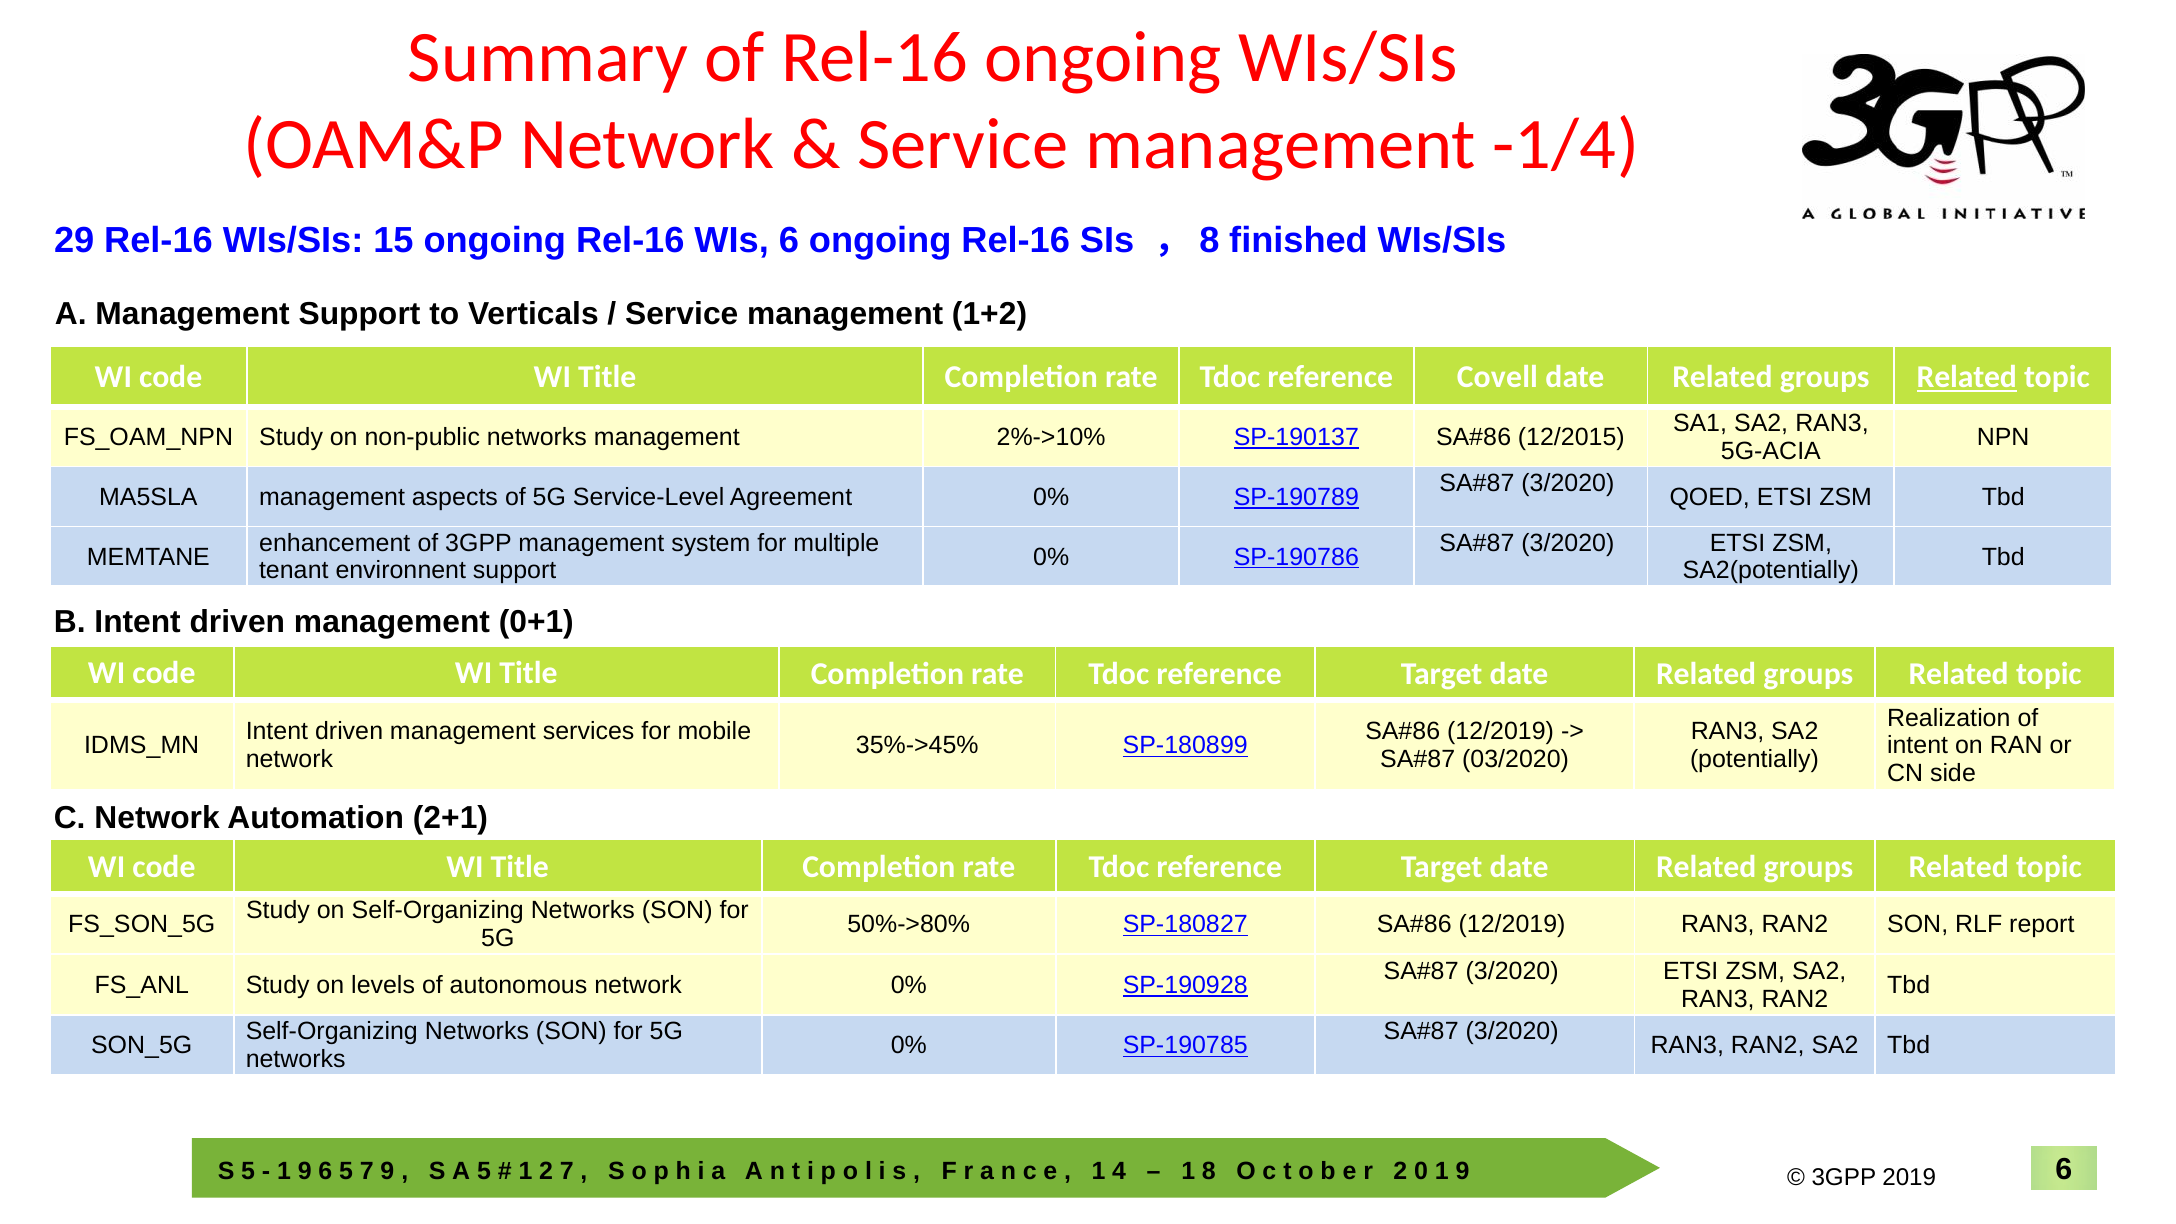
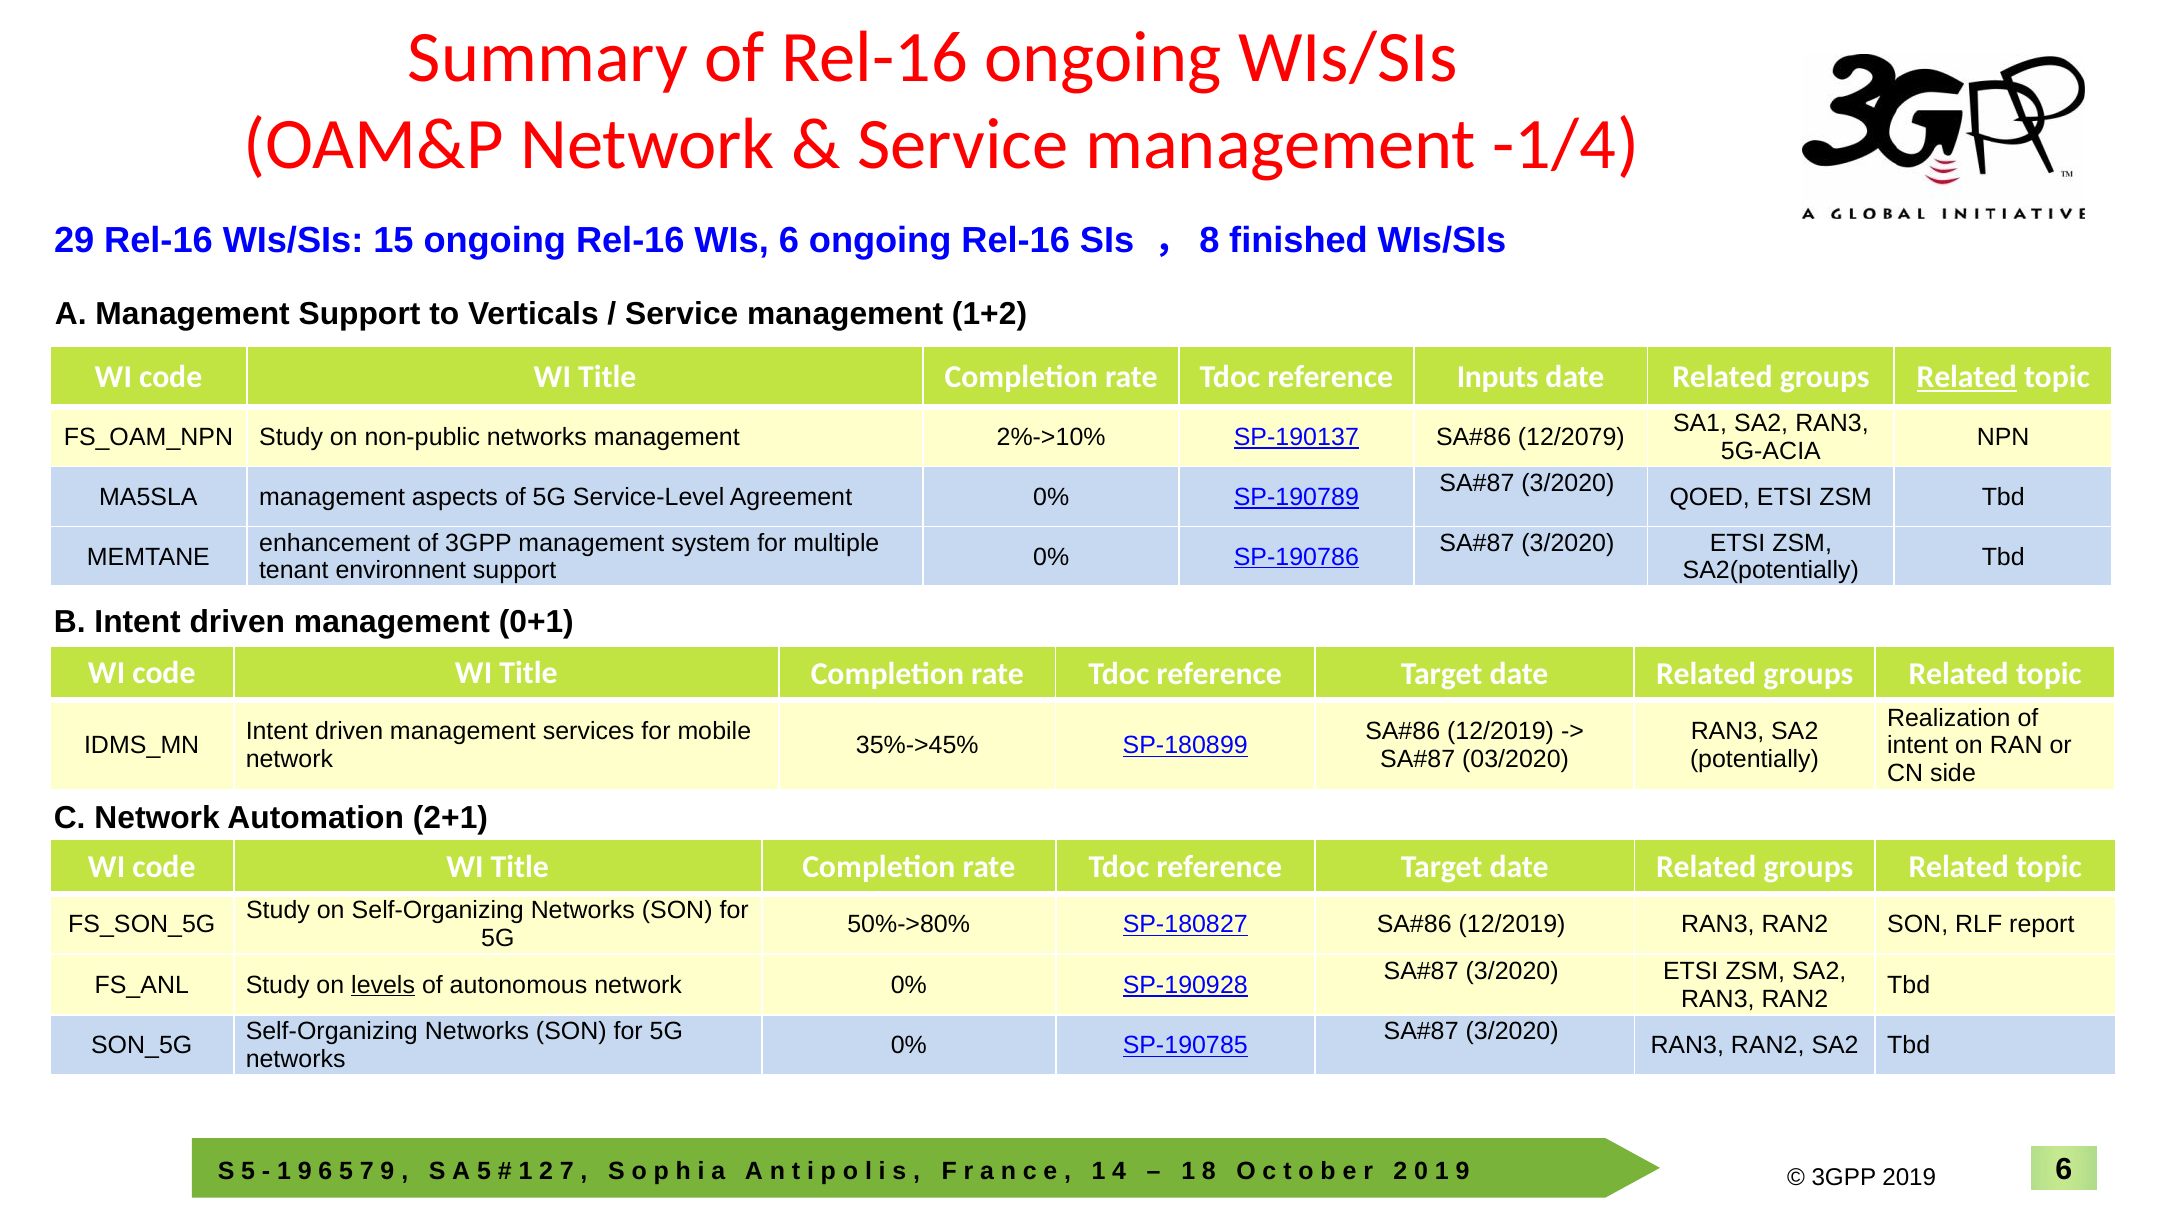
Covell: Covell -> Inputs
12/2015: 12/2015 -> 12/2079
levels underline: none -> present
